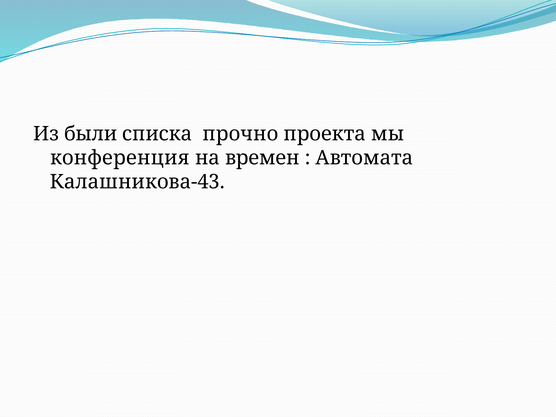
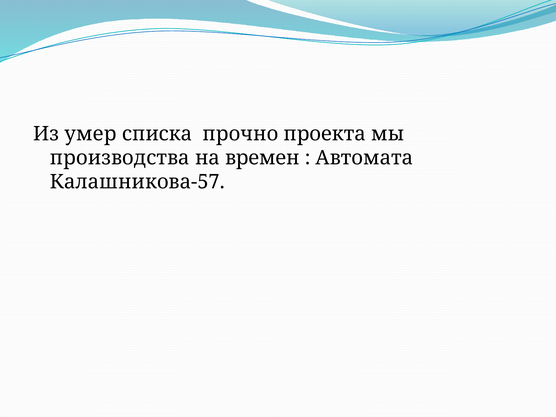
были: были -> умер
конференция: конференция -> производства
Калашникова-43: Калашникова-43 -> Калашникова-57
